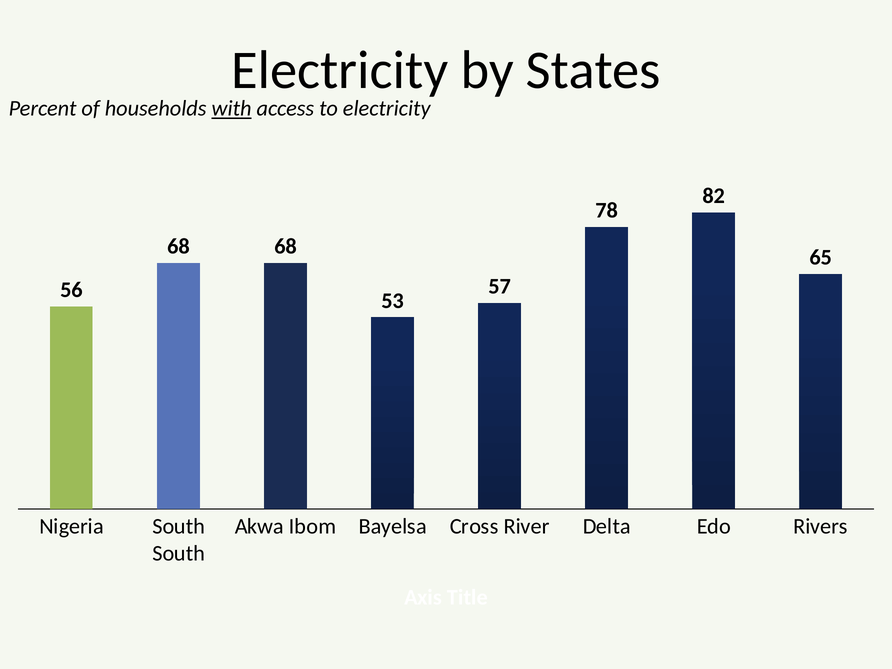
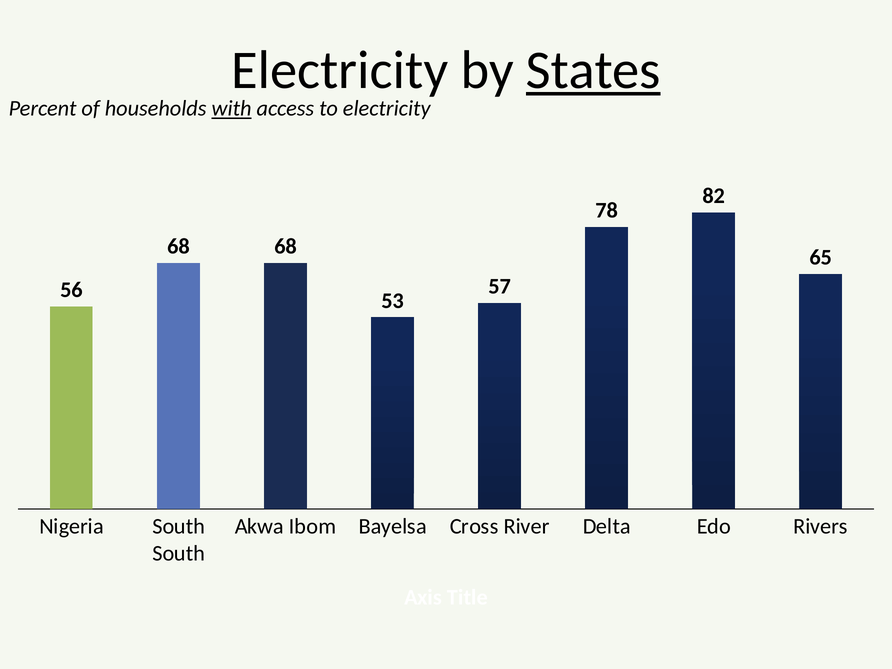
States underline: none -> present
